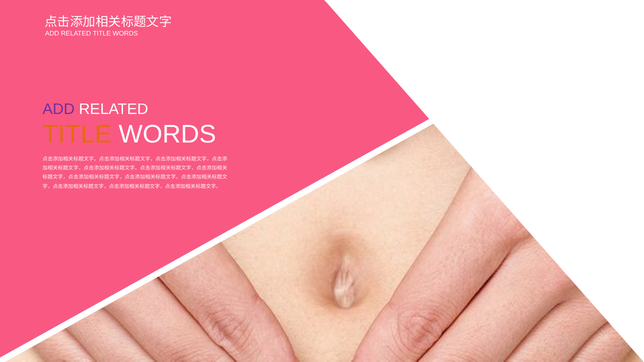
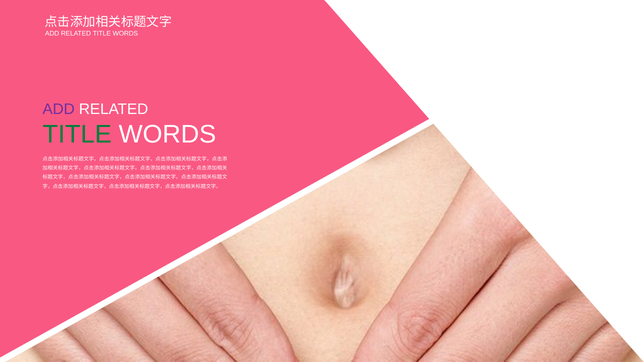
TITLE at (77, 134) colour: orange -> green
